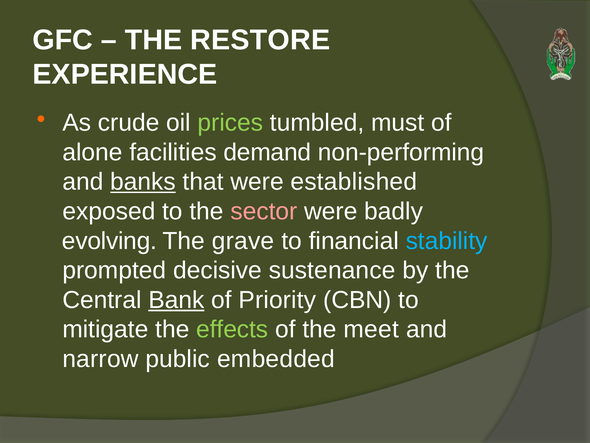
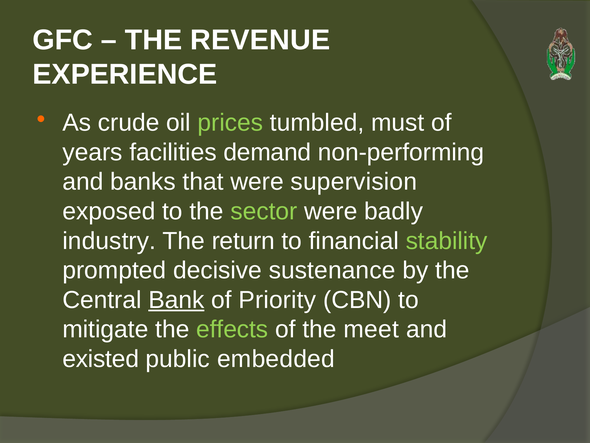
RESTORE: RESTORE -> REVENUE
alone: alone -> years
banks underline: present -> none
established: established -> supervision
sector colour: pink -> light green
evolving: evolving -> industry
grave: grave -> return
stability colour: light blue -> light green
narrow: narrow -> existed
